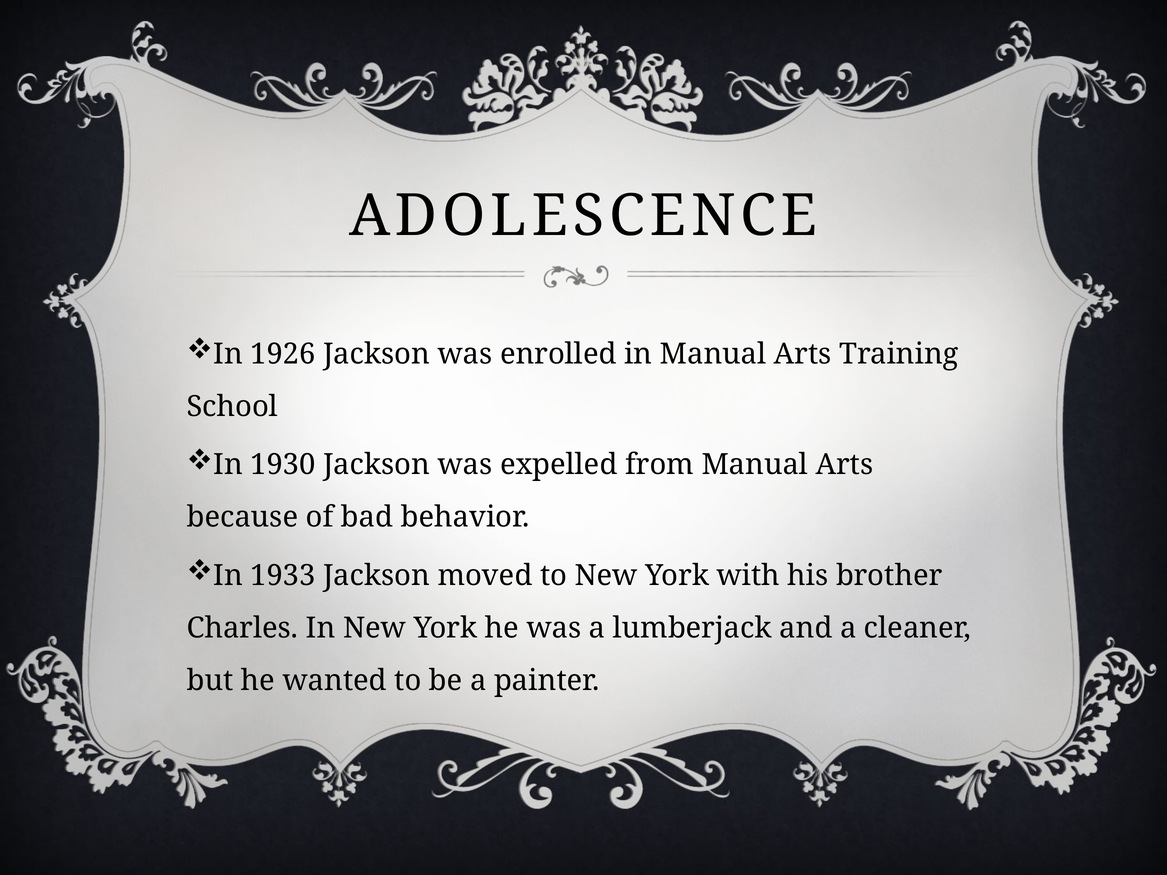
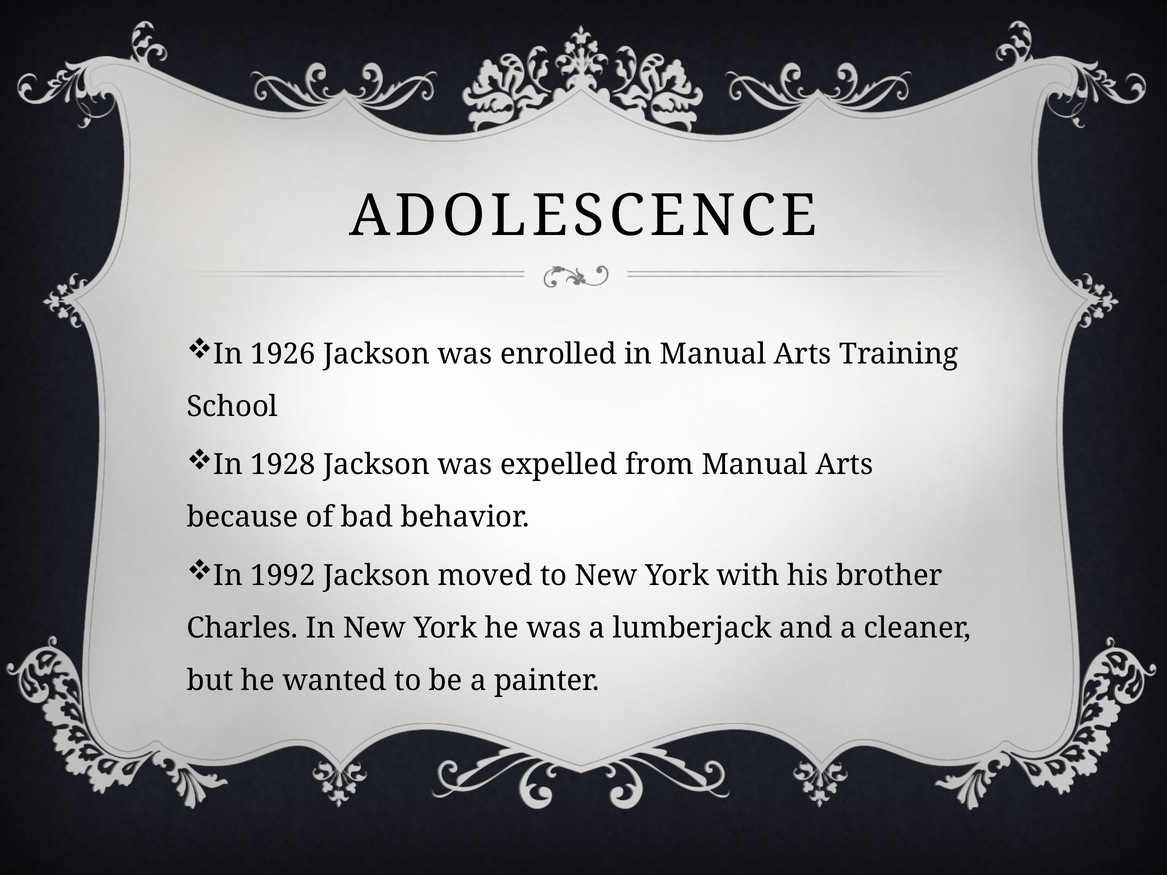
1930: 1930 -> 1928
1933: 1933 -> 1992
